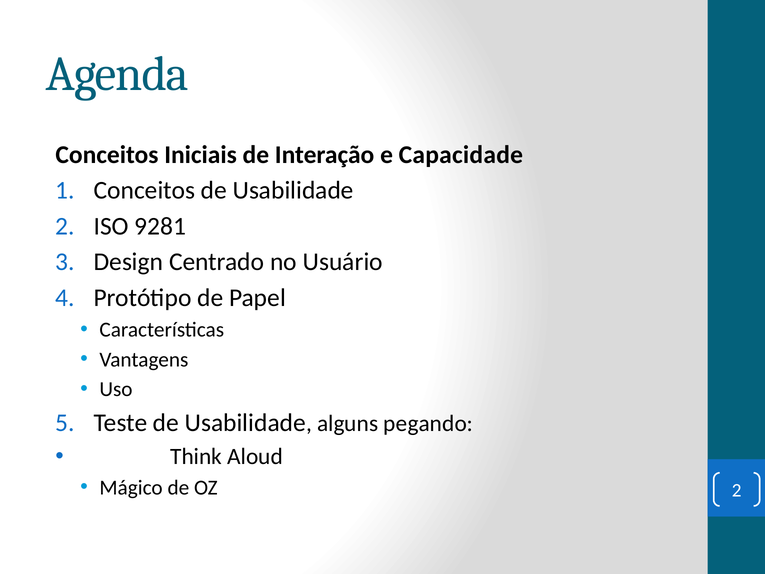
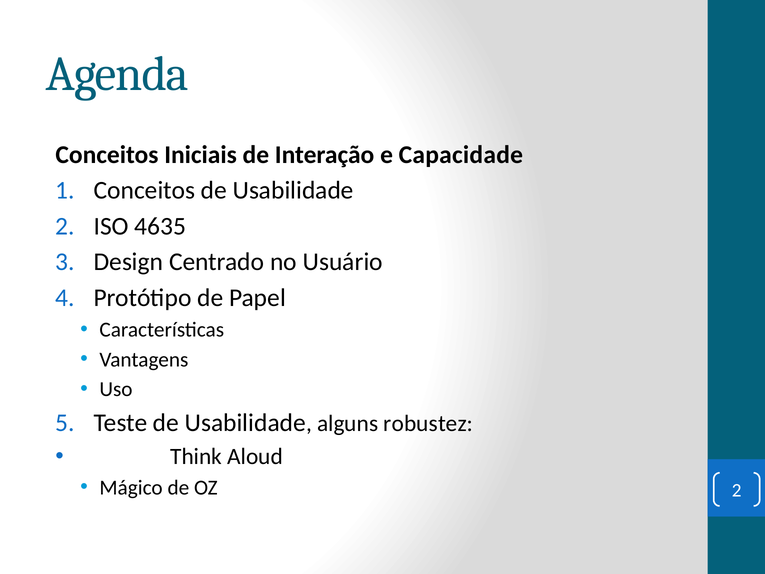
9281: 9281 -> 4635
pegando: pegando -> robustez
